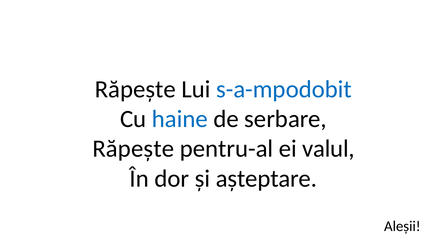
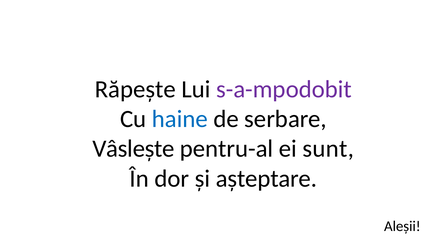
s-a-mpodobit colour: blue -> purple
Răpește at (133, 149): Răpește -> Vâslește
valul: valul -> sunt
